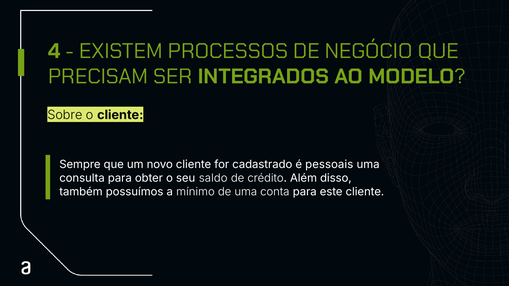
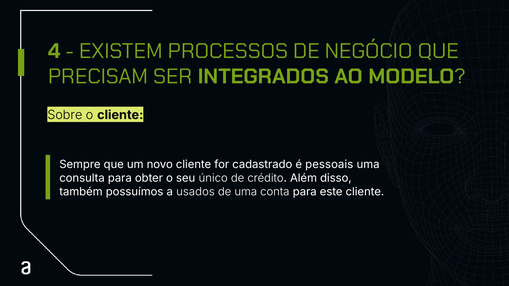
saldo: saldo -> único
mínimo: mínimo -> usados
